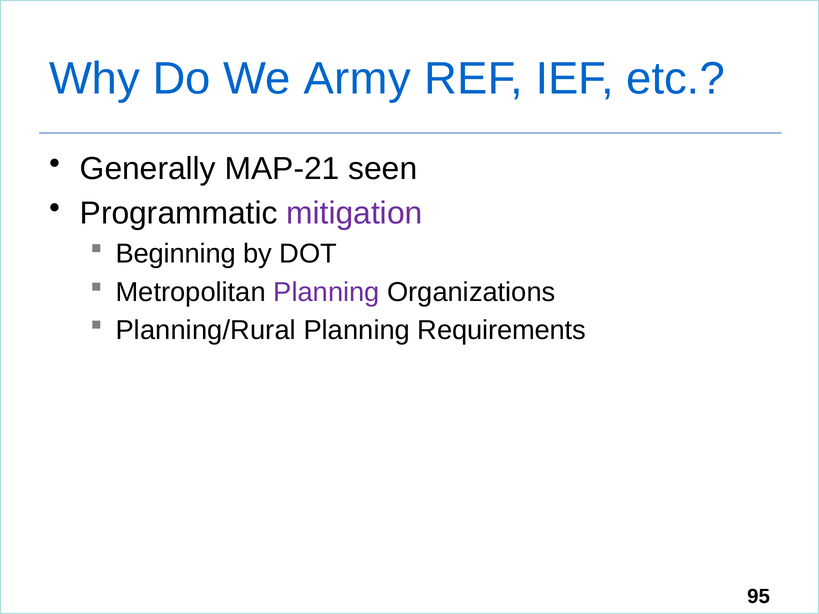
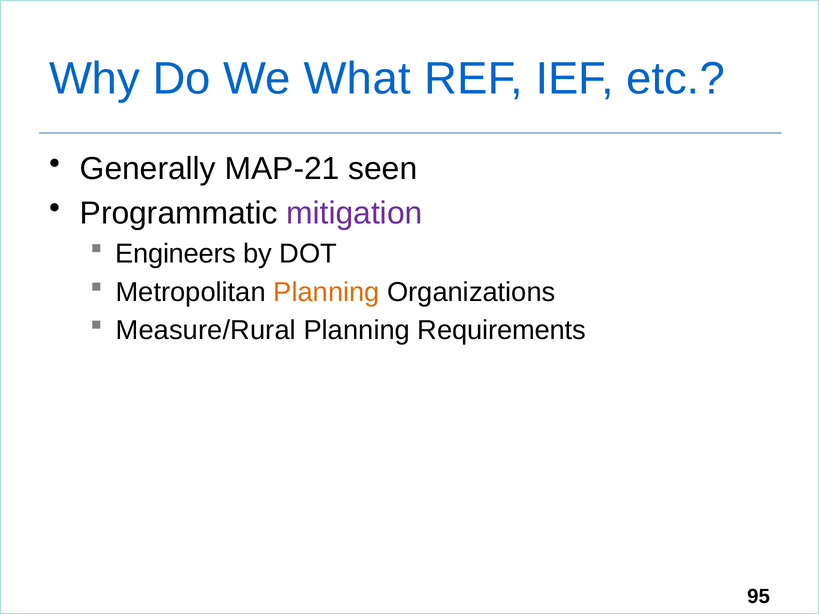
Army: Army -> What
Beginning: Beginning -> Engineers
Planning at (327, 292) colour: purple -> orange
Planning/Rural: Planning/Rural -> Measure/Rural
